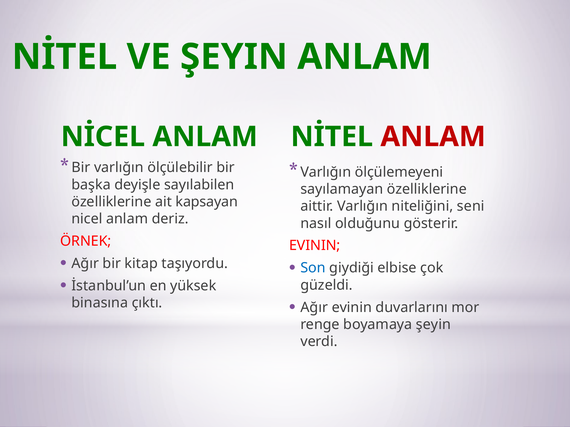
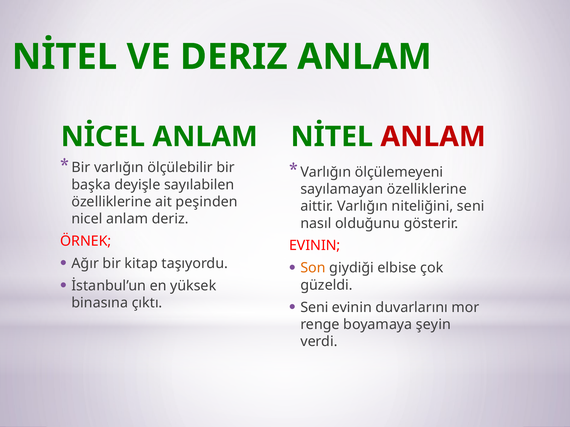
VE ŞEYIN: ŞEYIN -> DERIZ
kapsayan: kapsayan -> peşinden
Son colour: blue -> orange
Ağır at (314, 308): Ağır -> Seni
